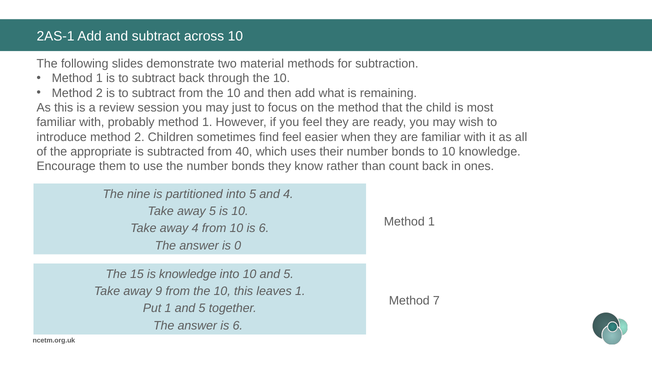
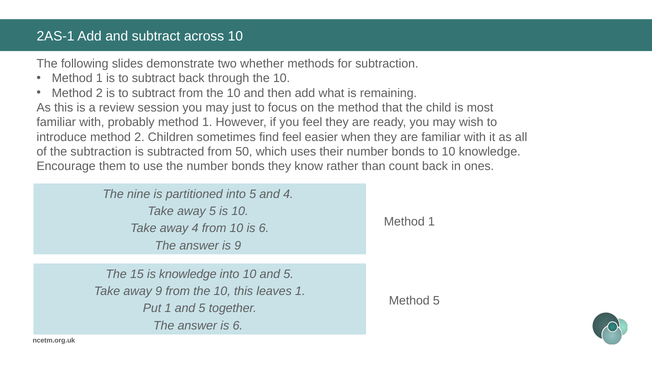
material: material -> whether
the appropriate: appropriate -> subtraction
40: 40 -> 50
is 0: 0 -> 9
Method 7: 7 -> 5
